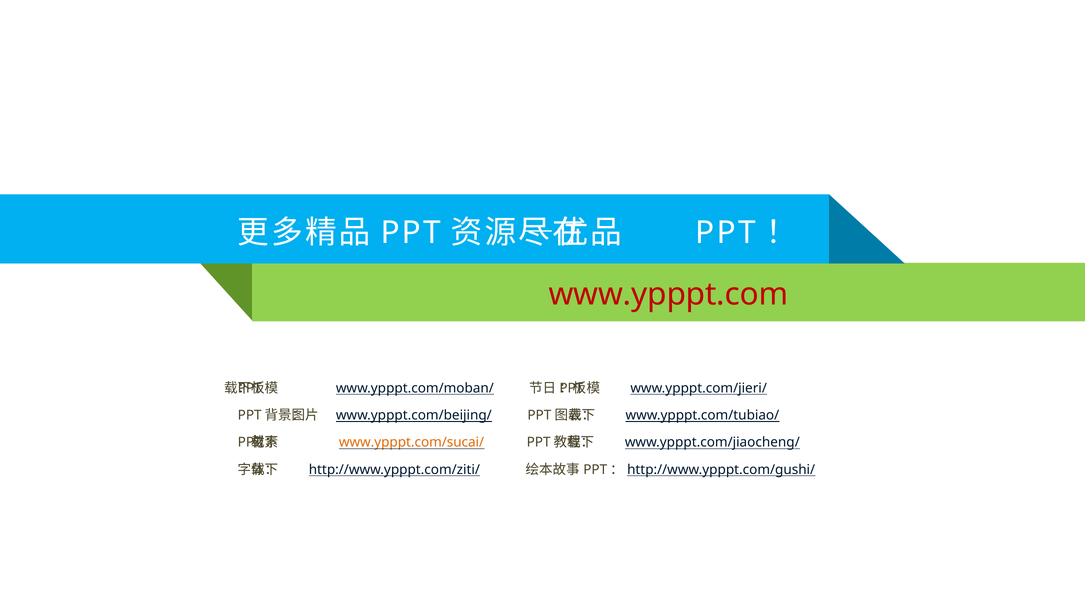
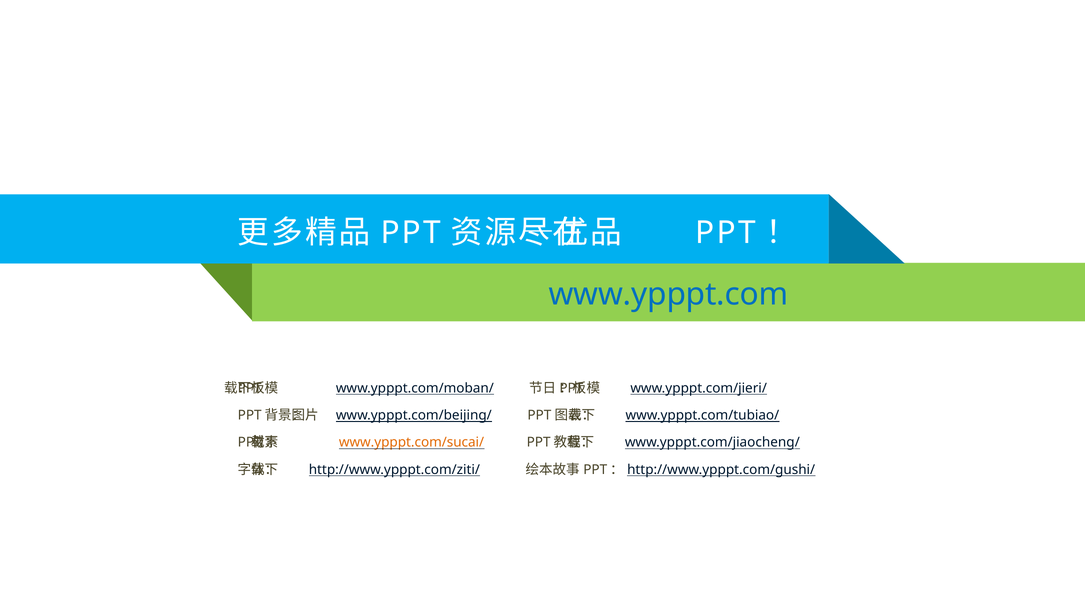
www.ypppt.com colour: red -> blue
